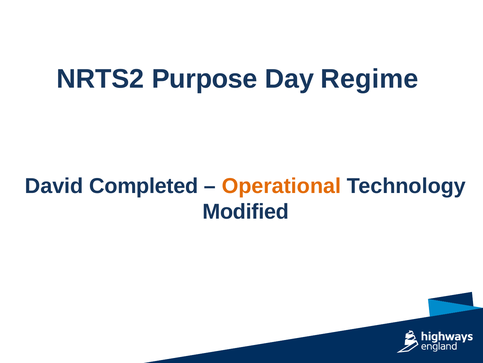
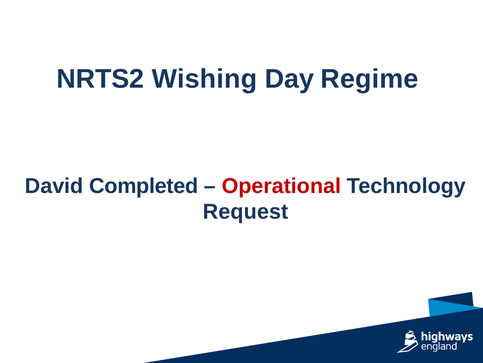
Purpose: Purpose -> Wishing
Operational colour: orange -> red
Modified: Modified -> Request
